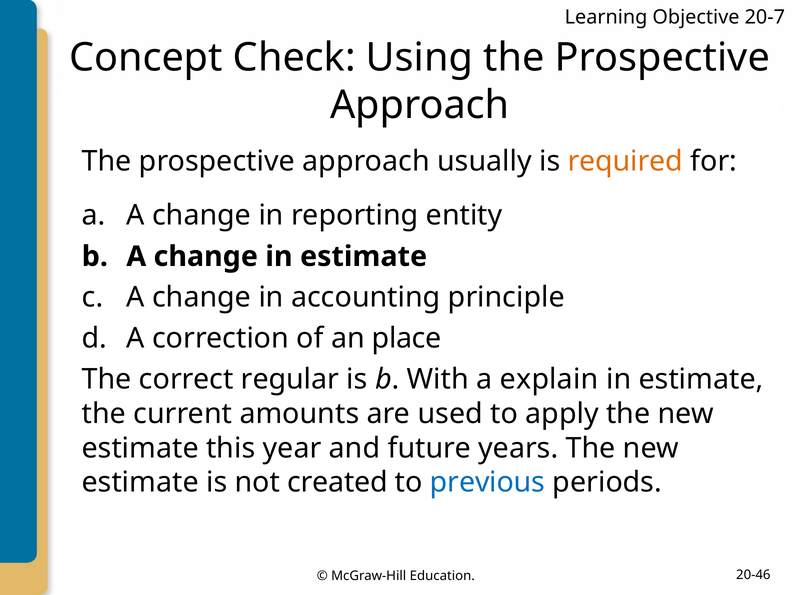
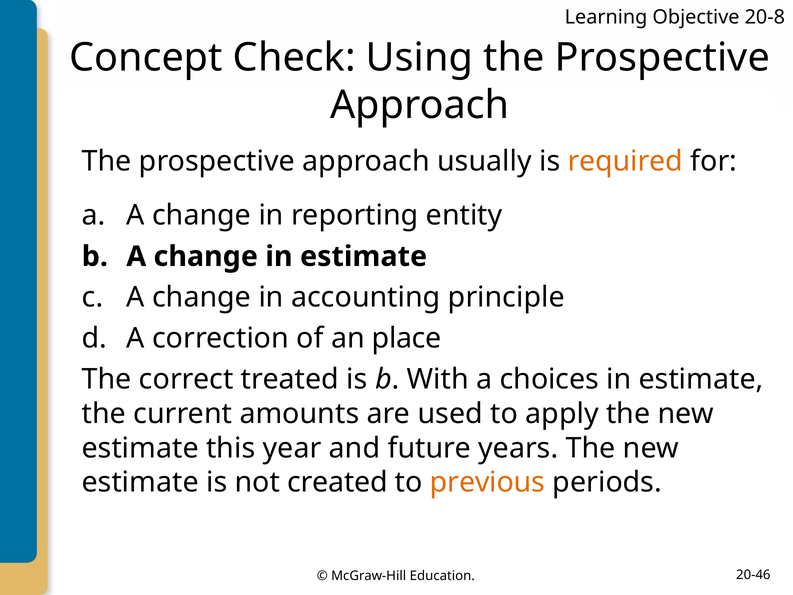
20-7: 20-7 -> 20-8
regular: regular -> treated
explain: explain -> choices
previous colour: blue -> orange
